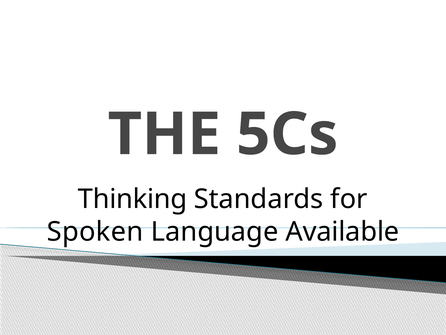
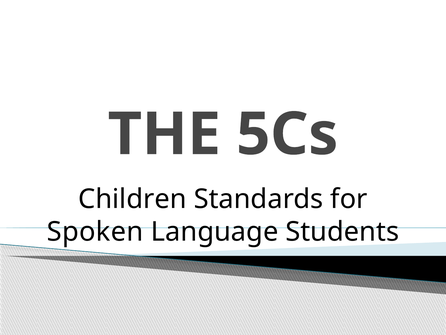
Thinking: Thinking -> Children
Available: Available -> Students
